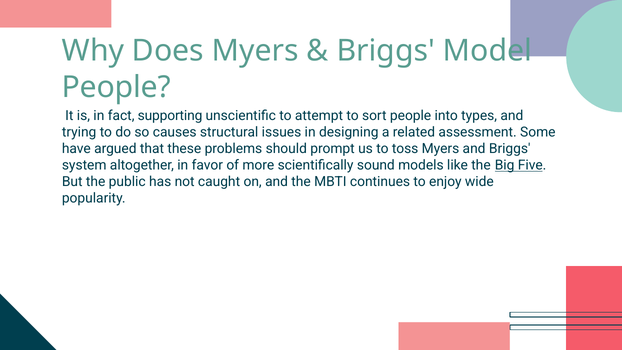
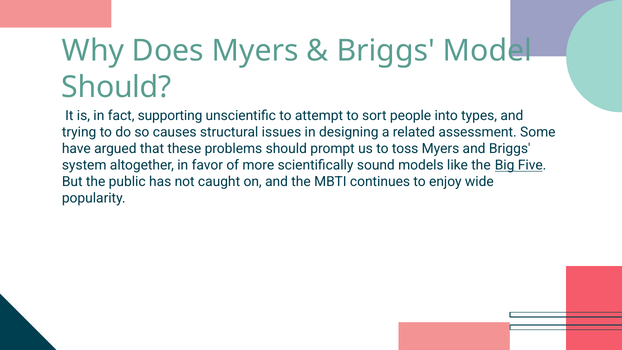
People at (116, 87): People -> Should
